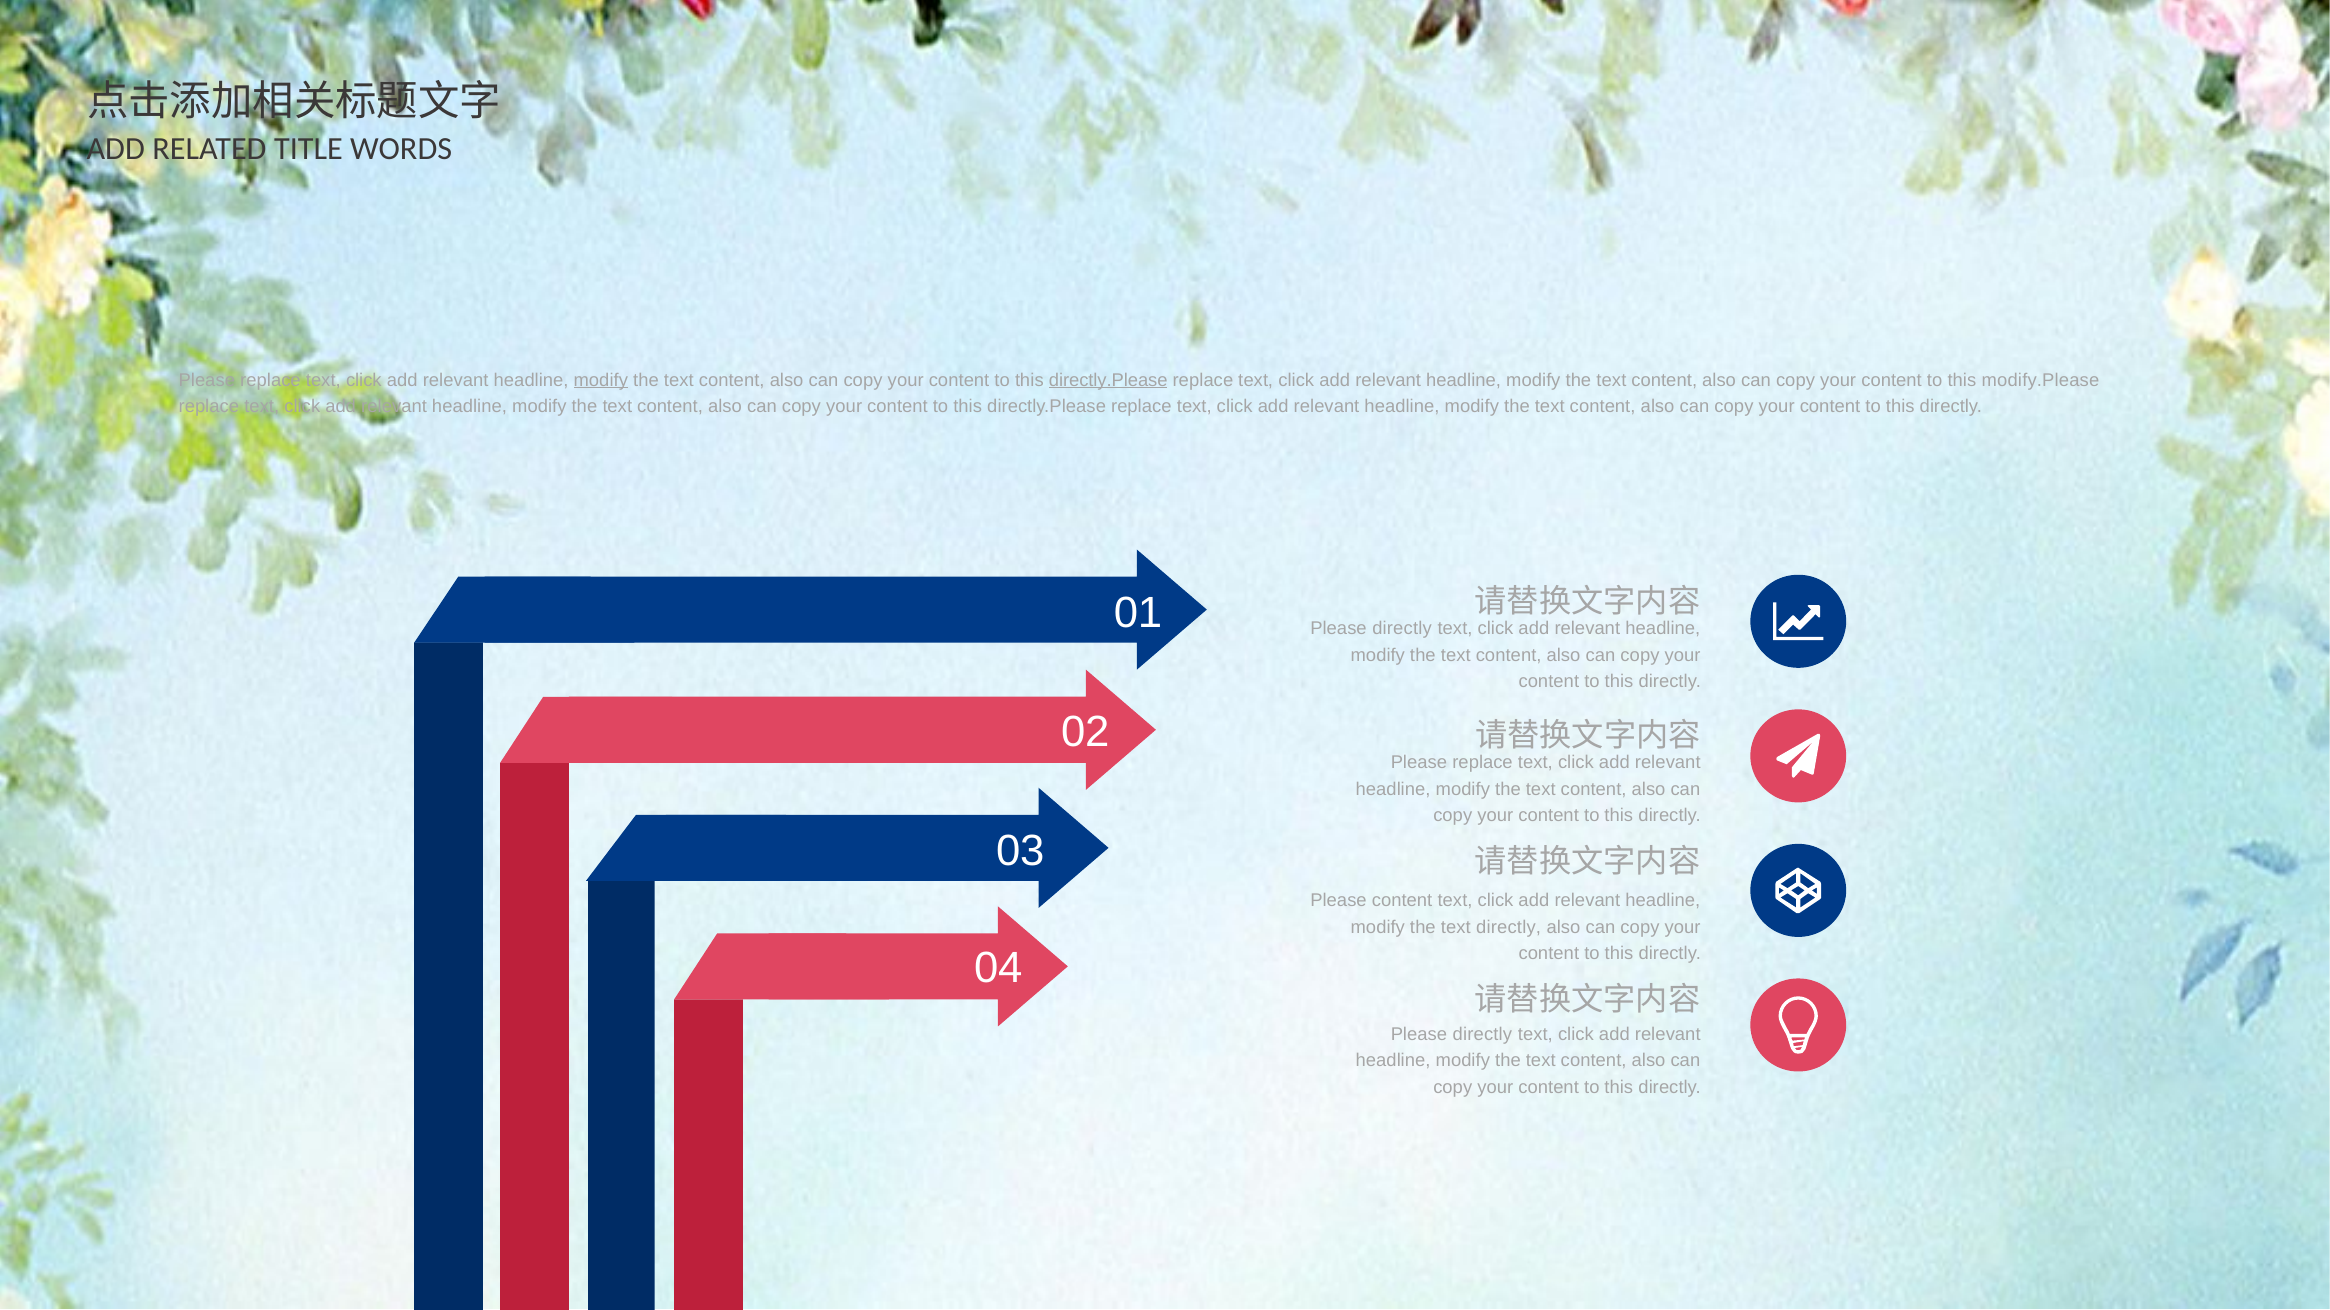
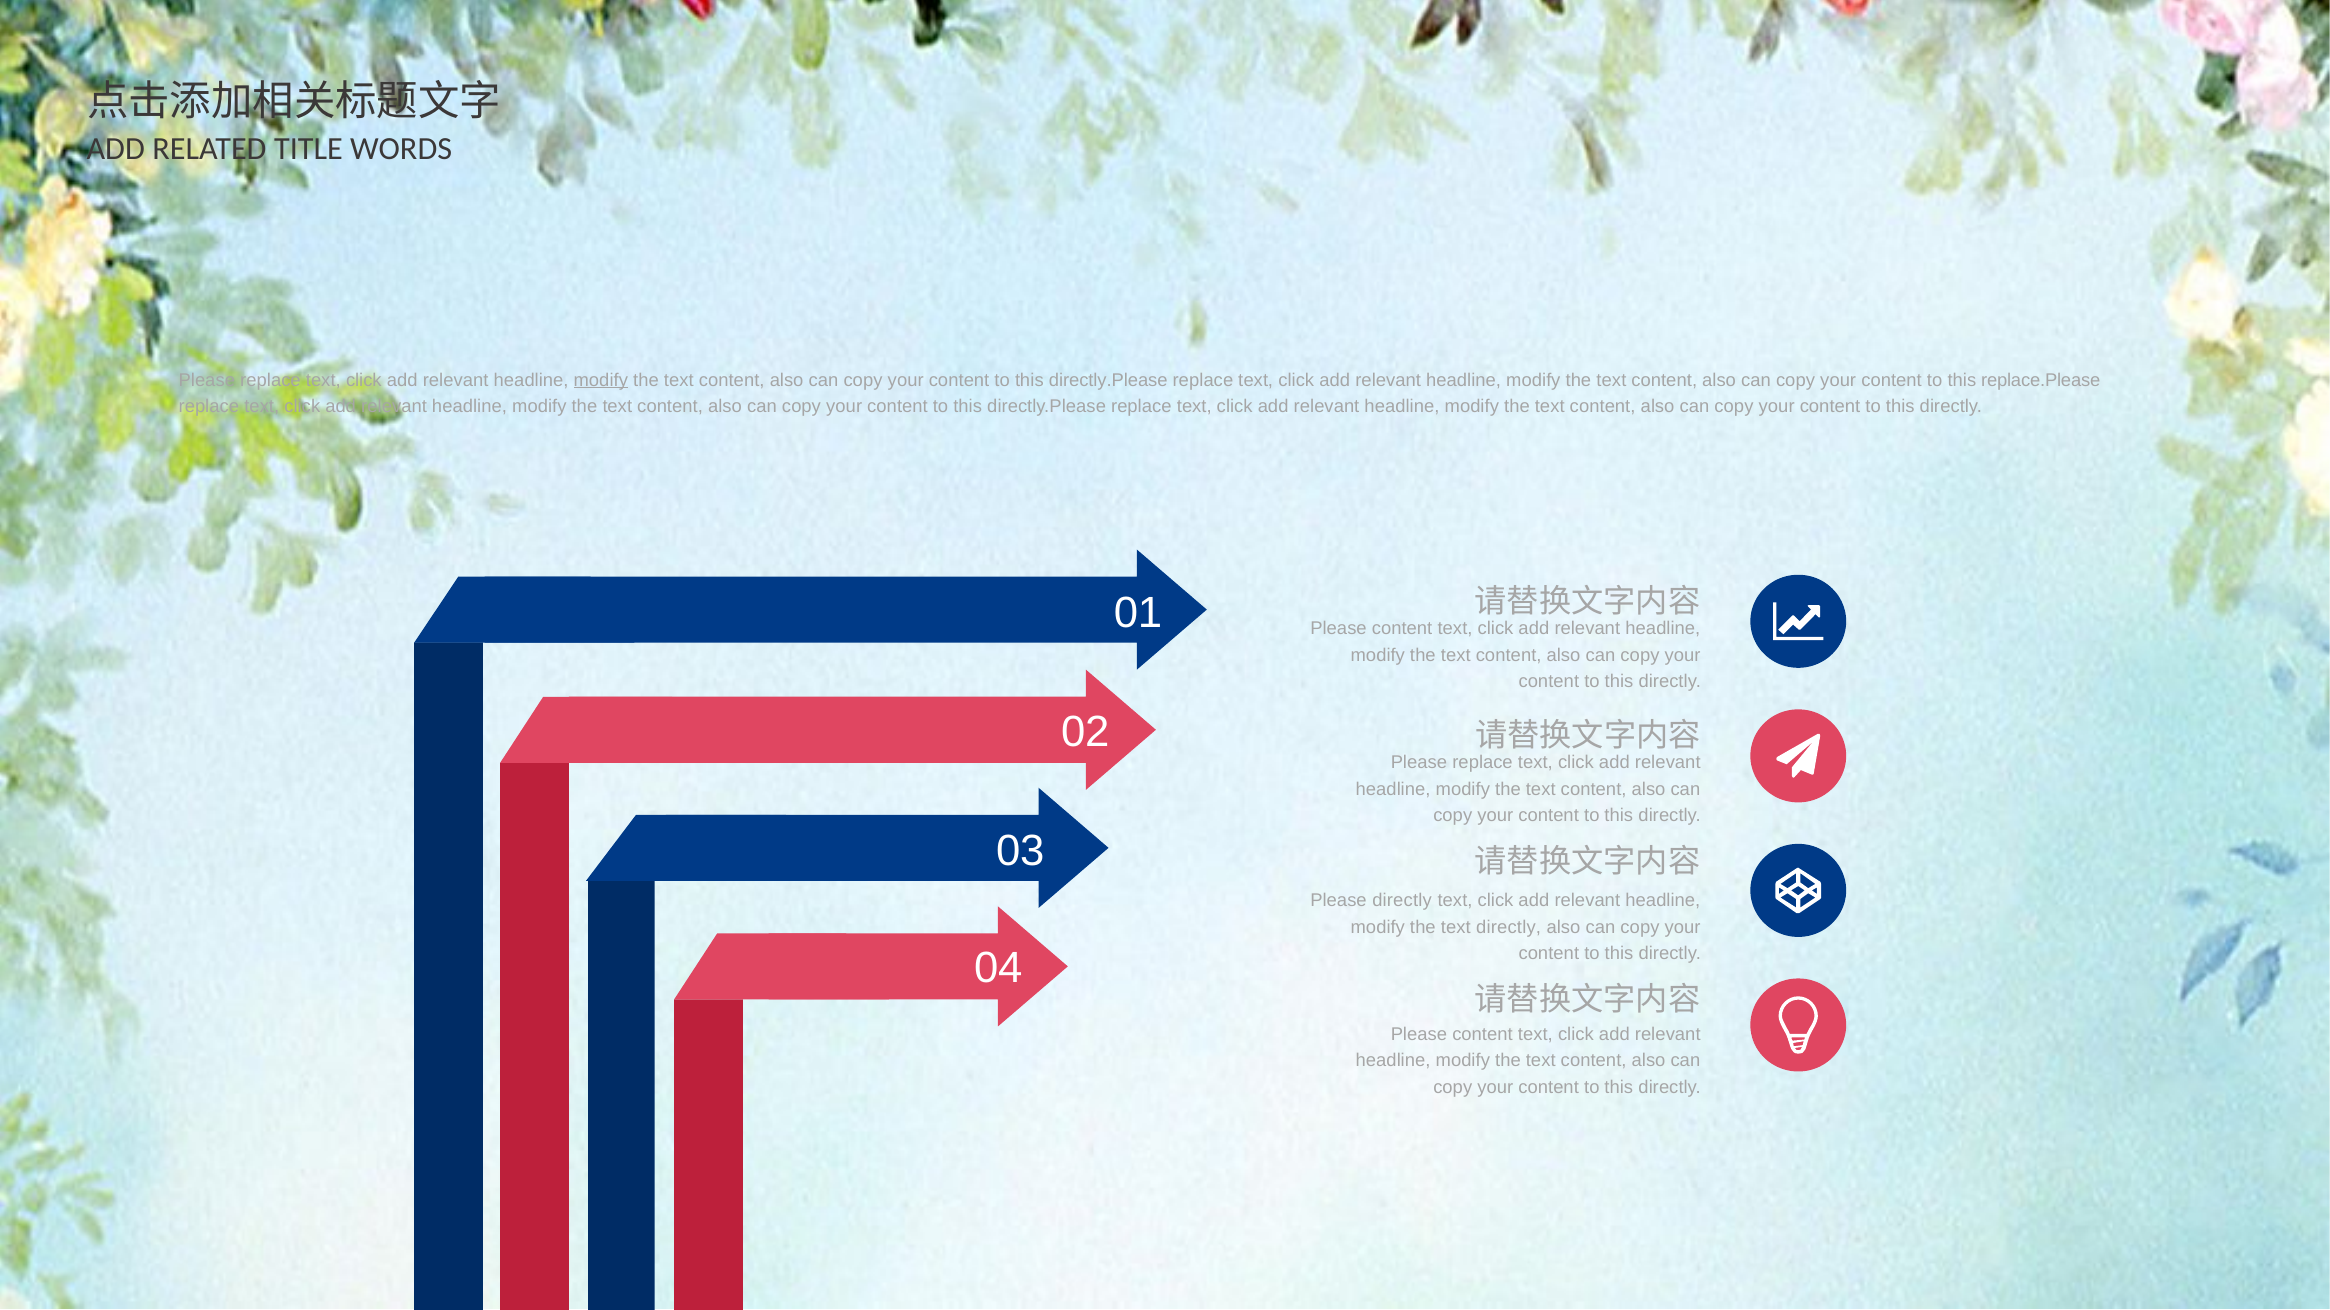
directly.Please at (1108, 380) underline: present -> none
modify.Please: modify.Please -> replace.Please
directly at (1402, 629): directly -> content
Please content: content -> directly
directly at (1482, 1035): directly -> content
